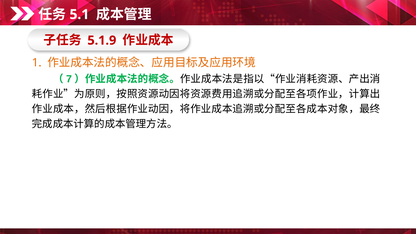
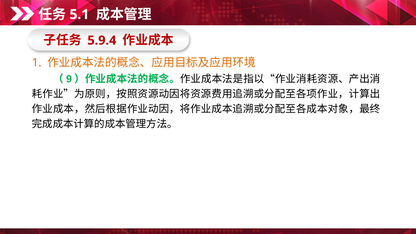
5.1.9: 5.1.9 -> 5.9.4
7: 7 -> 9
